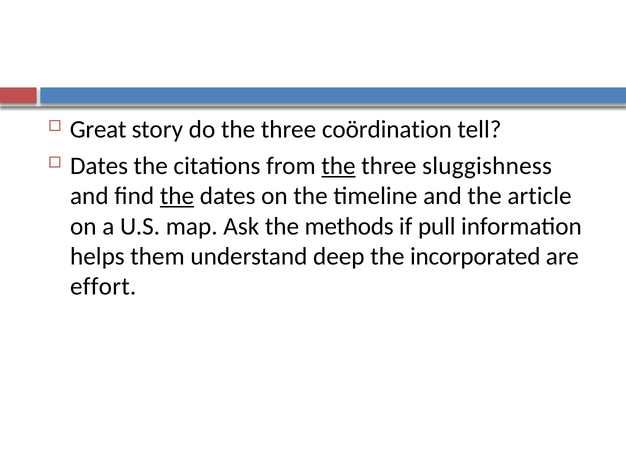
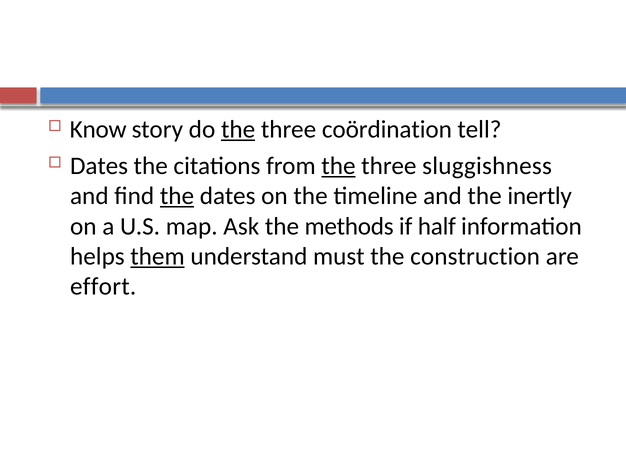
Great: Great -> Know
the at (238, 130) underline: none -> present
article: article -> inertly
pull: pull -> half
them underline: none -> present
deep: deep -> must
incorporated: incorporated -> construction
